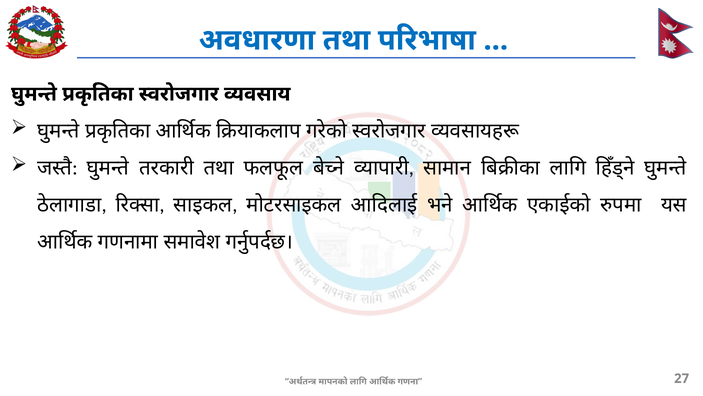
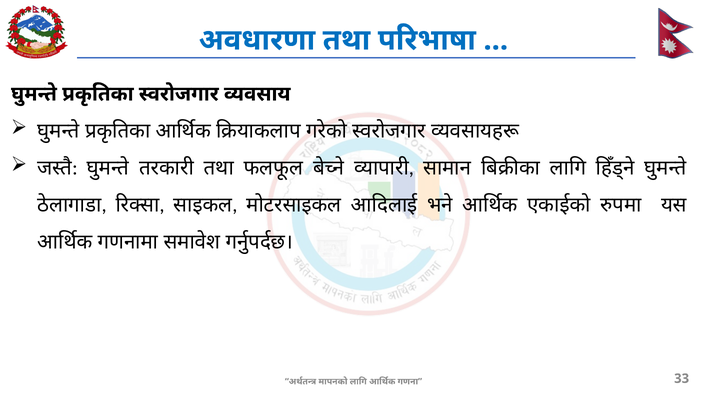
27: 27 -> 33
